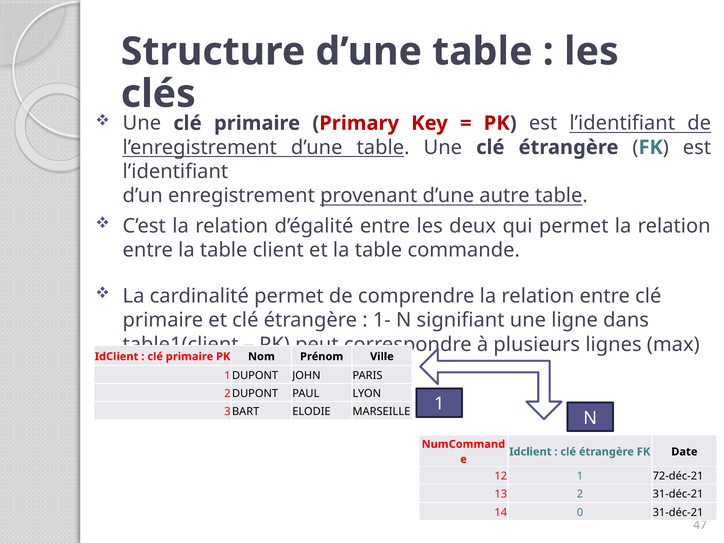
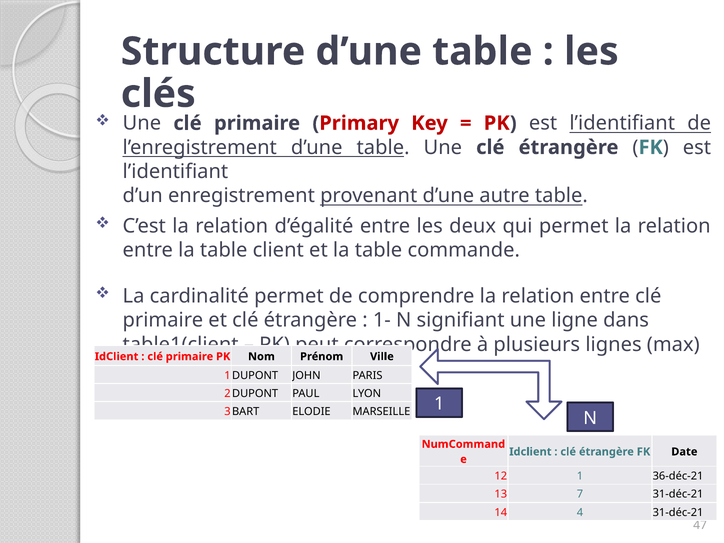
72-déc-21: 72-déc-21 -> 36-déc-21
2: 2 -> 7
0: 0 -> 4
